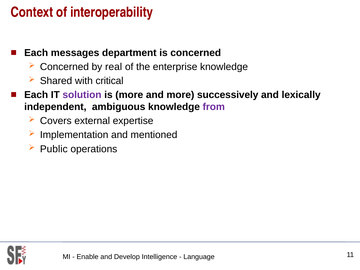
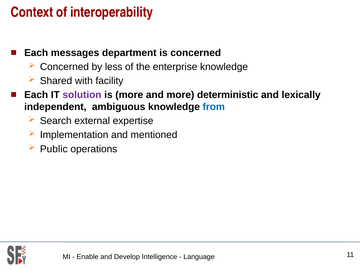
real: real -> less
critical: critical -> facility
successively: successively -> deterministic
from colour: purple -> blue
Covers: Covers -> Search
